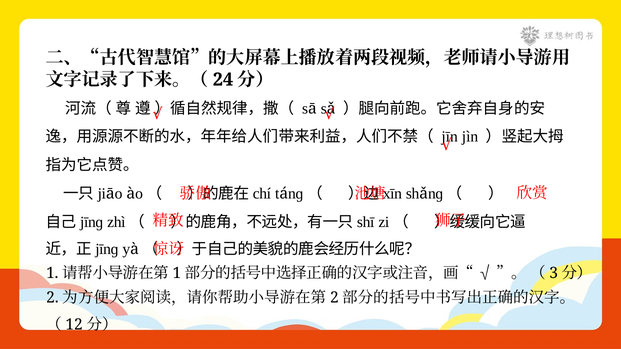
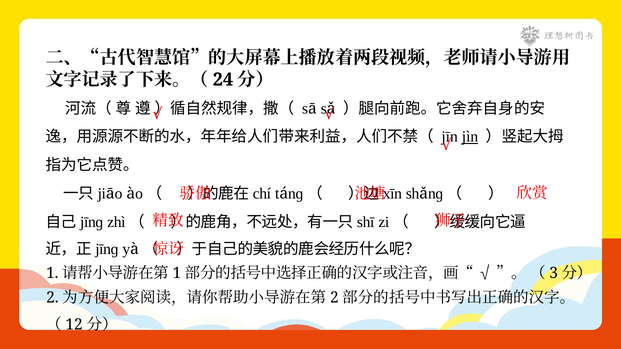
jìn underline: none -> present
